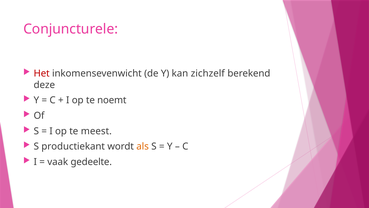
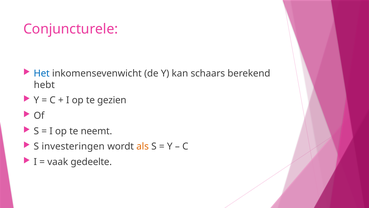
Het colour: red -> blue
zichzelf: zichzelf -> schaars
deze: deze -> hebt
noemt: noemt -> gezien
meest: meest -> neemt
productiekant: productiekant -> investeringen
